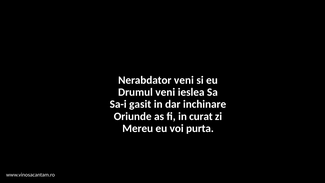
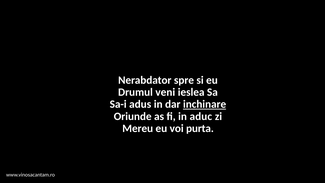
Nerabdator veni: veni -> spre
gasit: gasit -> adus
inchinare underline: none -> present
curat: curat -> aduc
